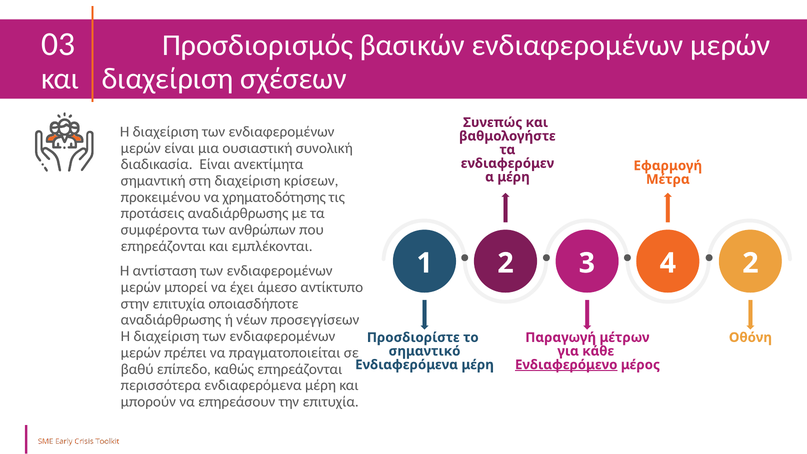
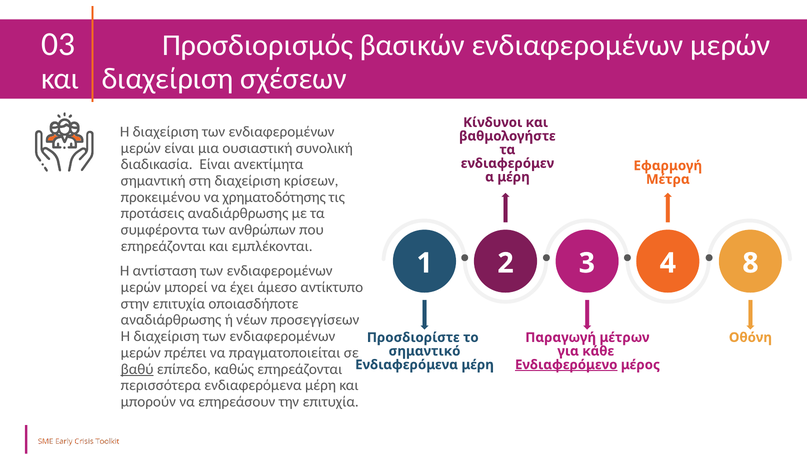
Συνεπώς: Συνεπώς -> Κίνδυνοι
4 2: 2 -> 8
βαθύ underline: none -> present
